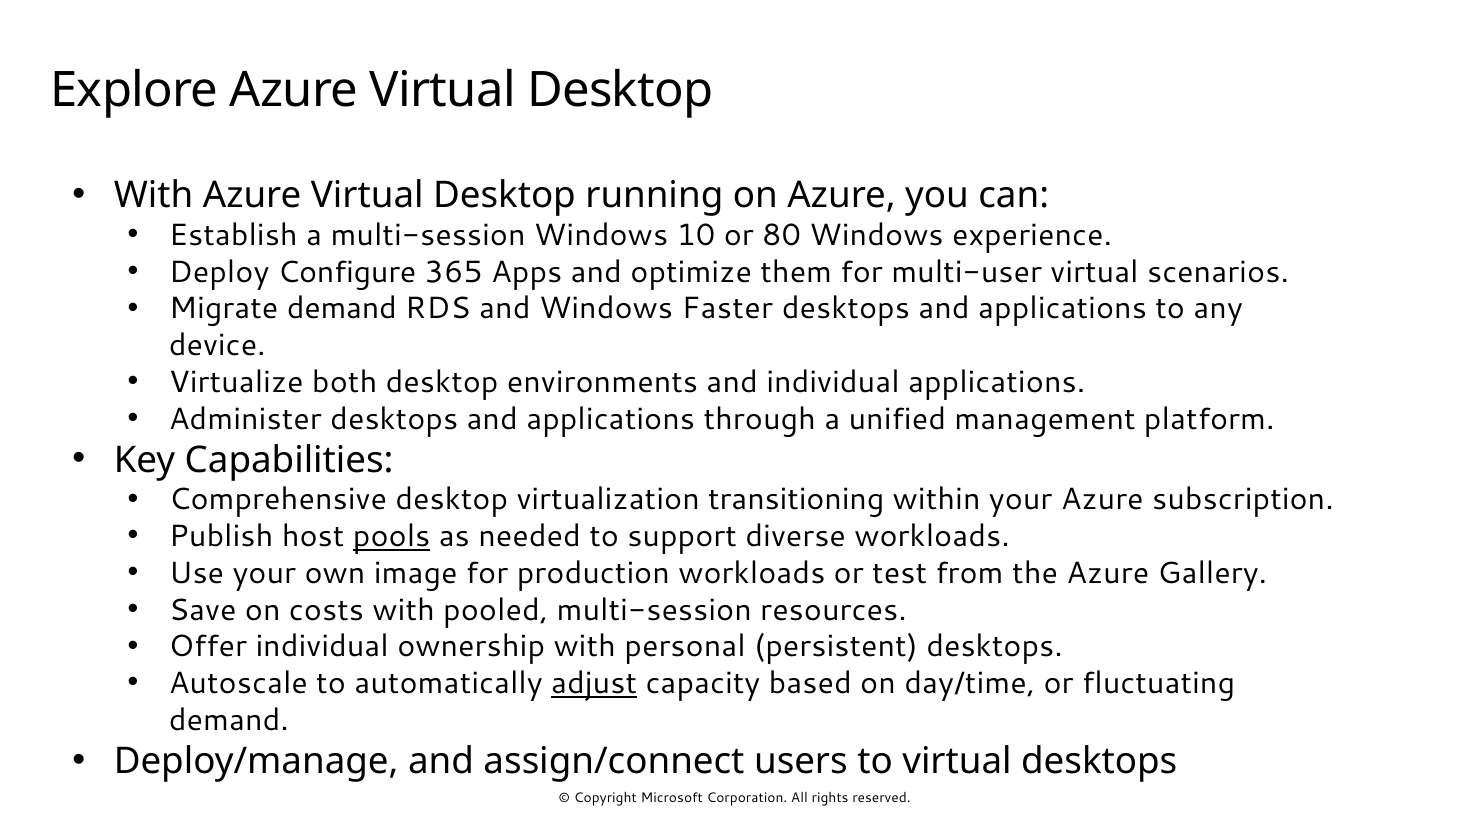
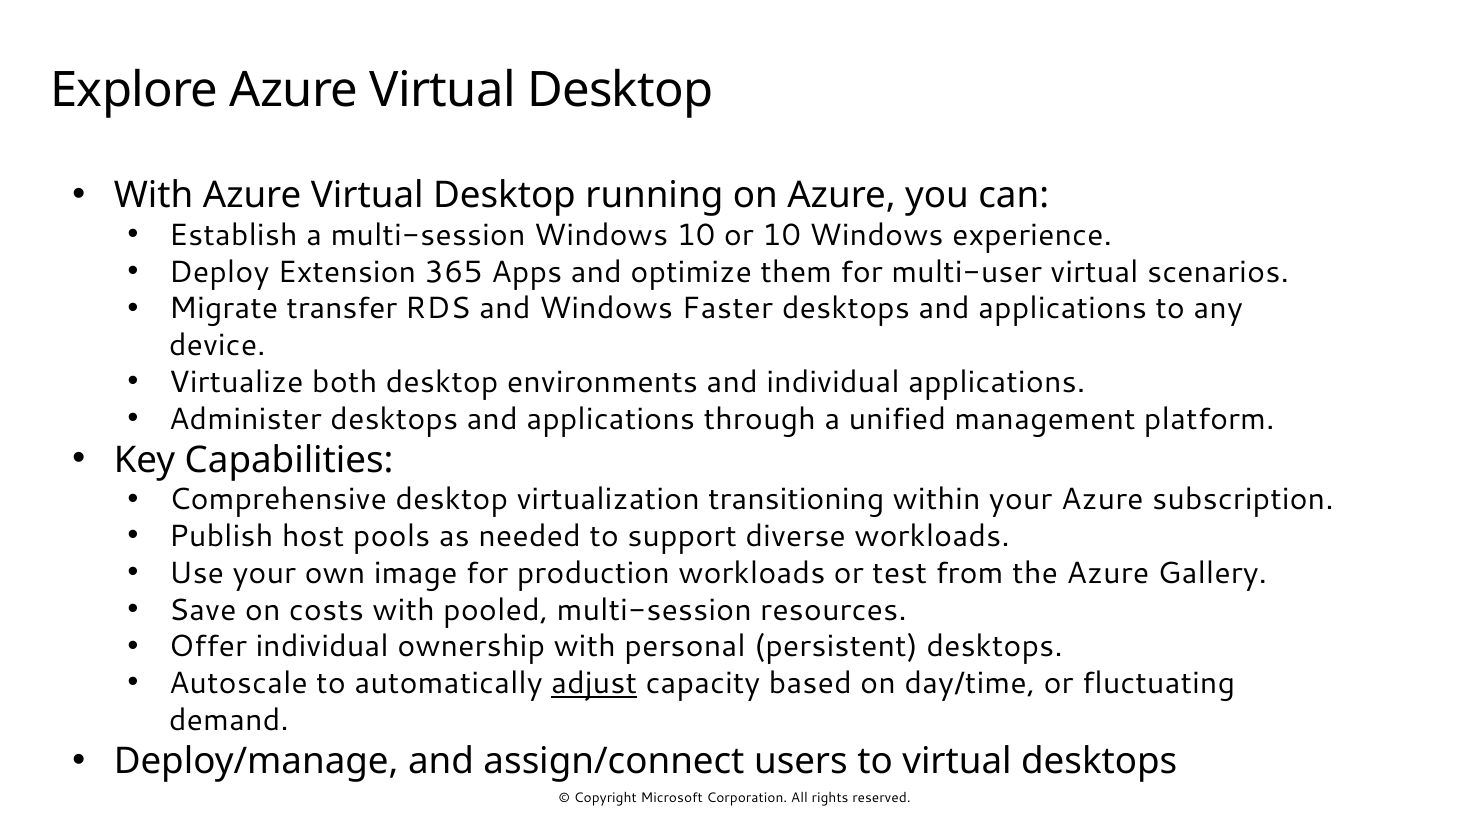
or 80: 80 -> 10
Configure: Configure -> Extension
Migrate demand: demand -> transfer
pools underline: present -> none
